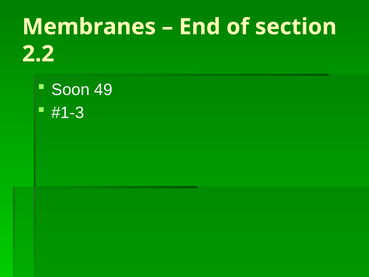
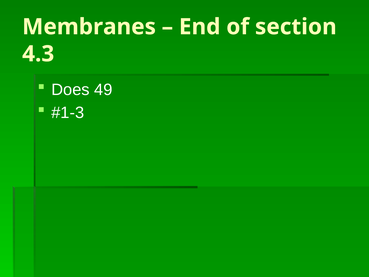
2.2: 2.2 -> 4.3
Soon: Soon -> Does
